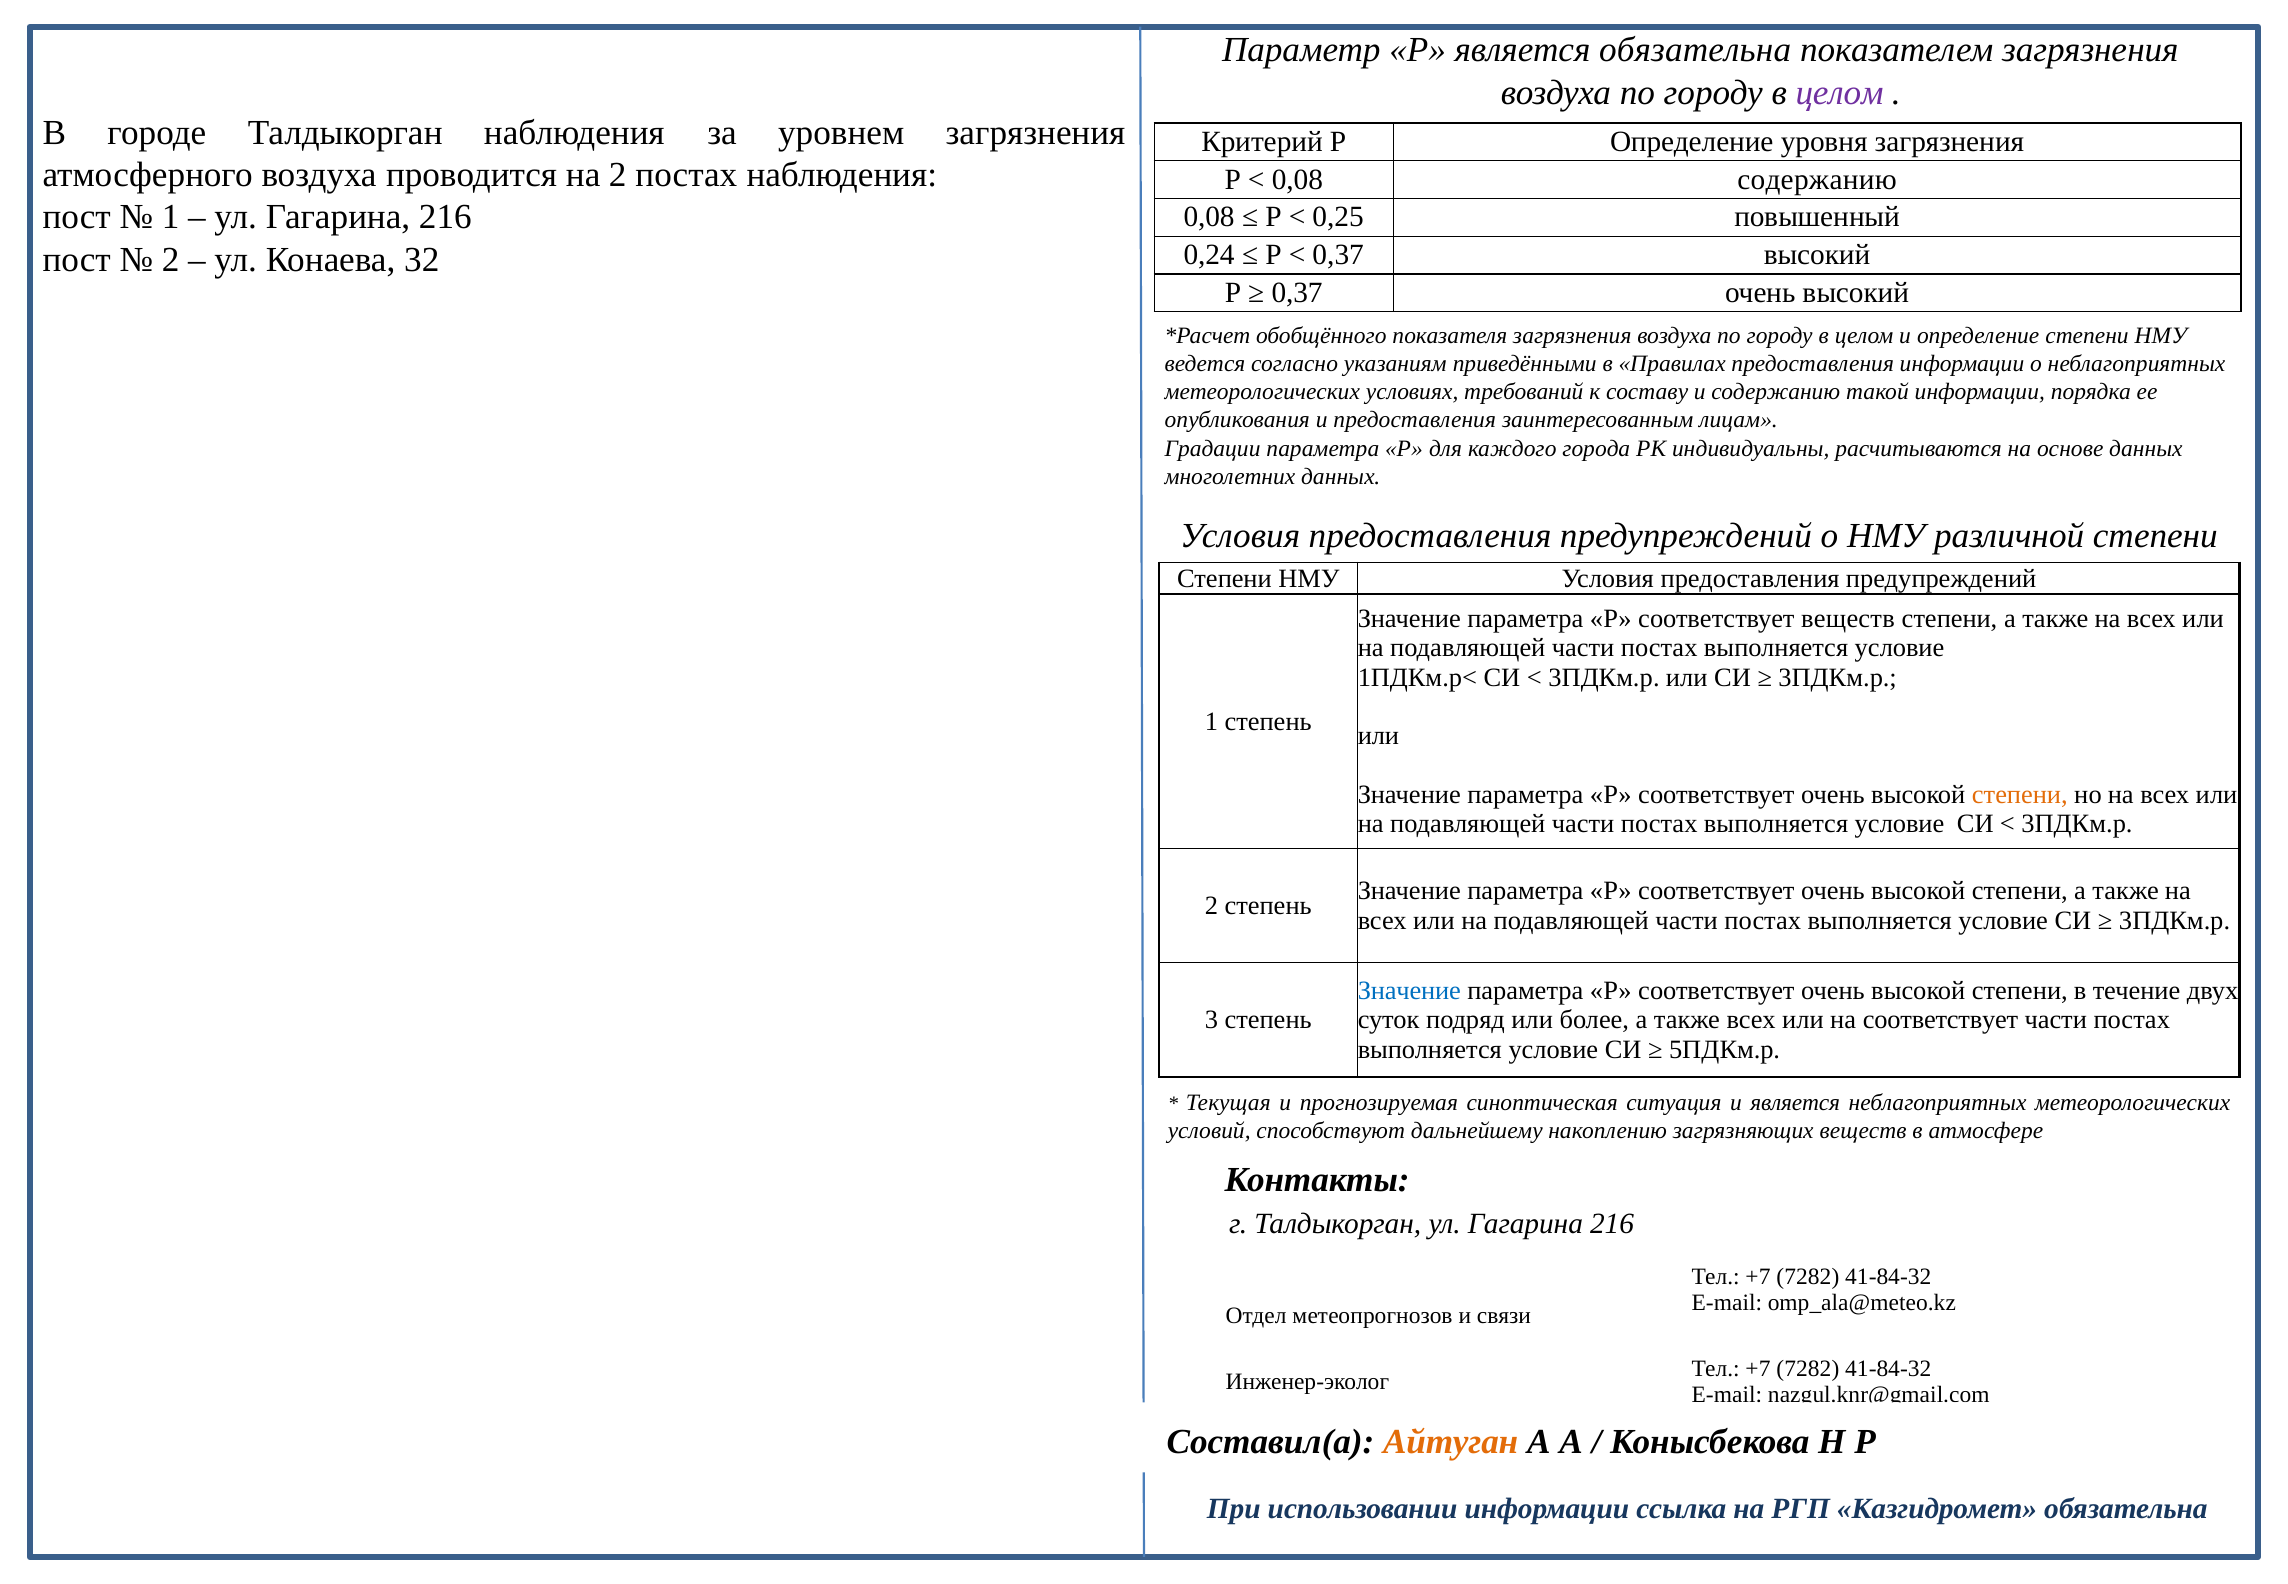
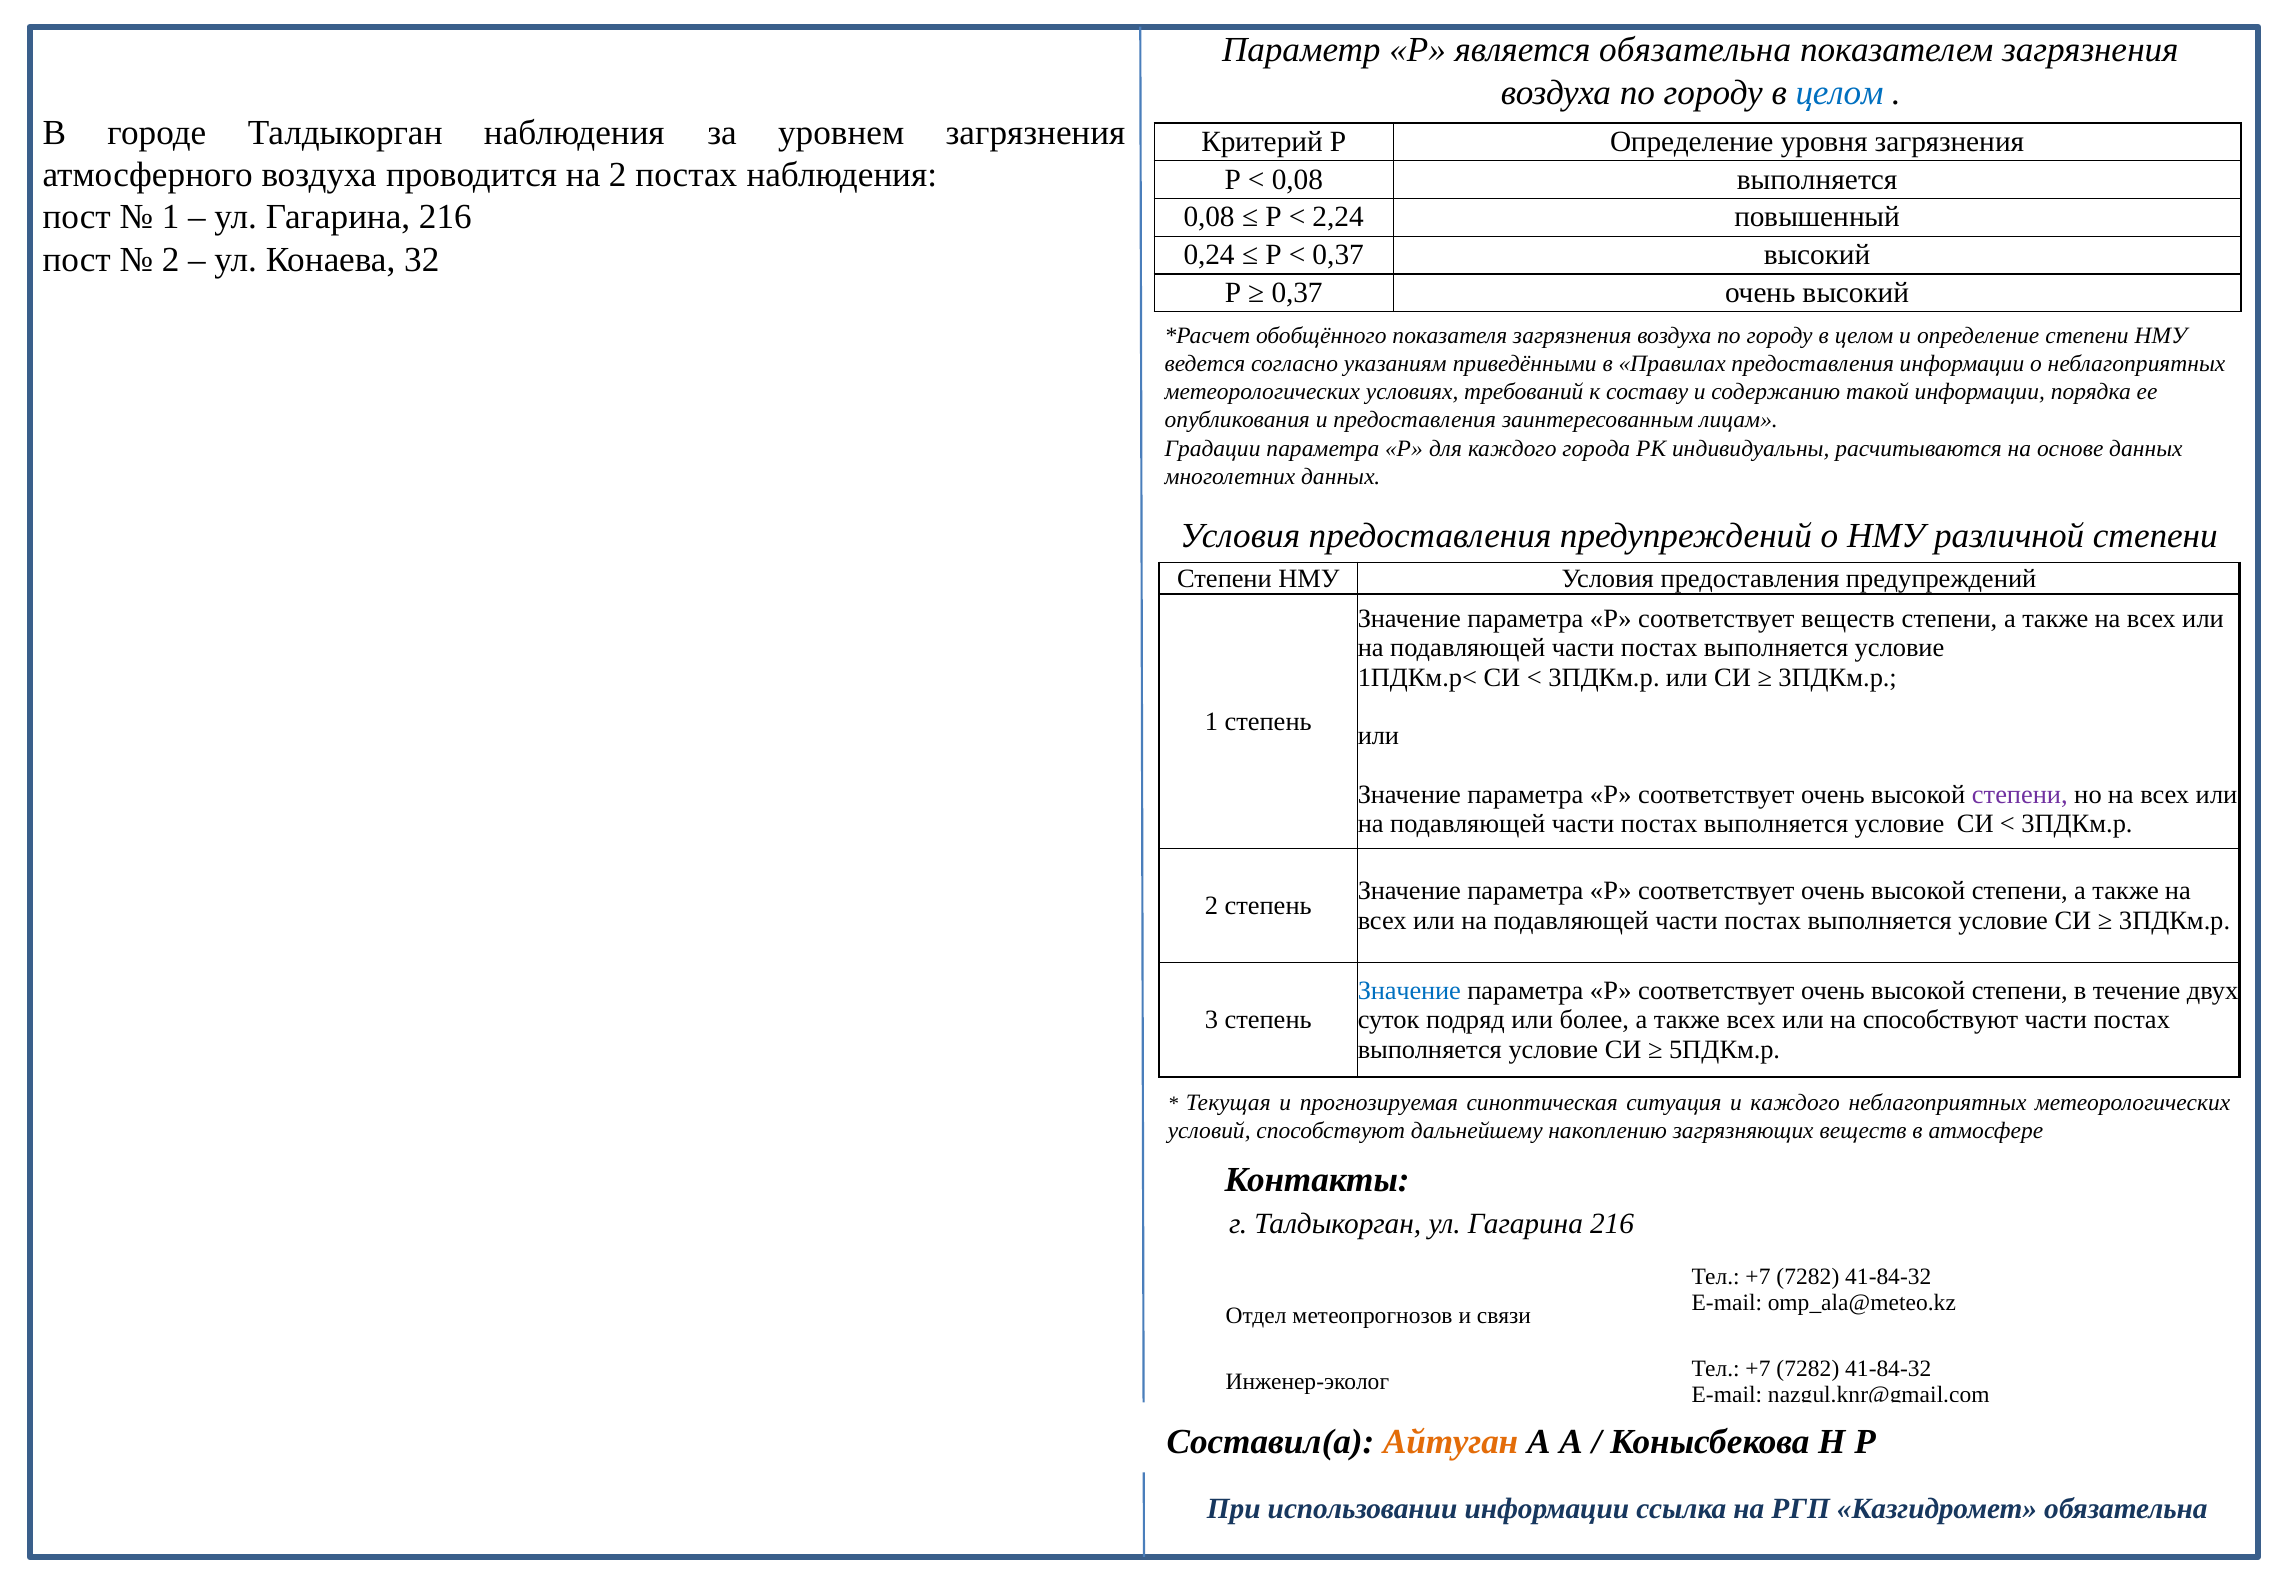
целом at (1840, 92) colour: purple -> blue
0,08 содержанию: содержанию -> выполняется
0,25: 0,25 -> 2,24
степени at (2020, 795) colour: orange -> purple
на соответствует: соответствует -> способствуют
и является: является -> каждого
